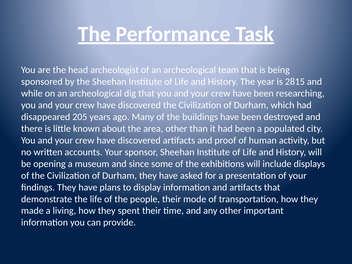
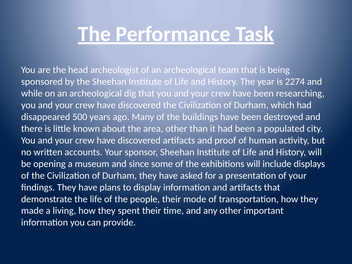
2815: 2815 -> 2274
205: 205 -> 500
